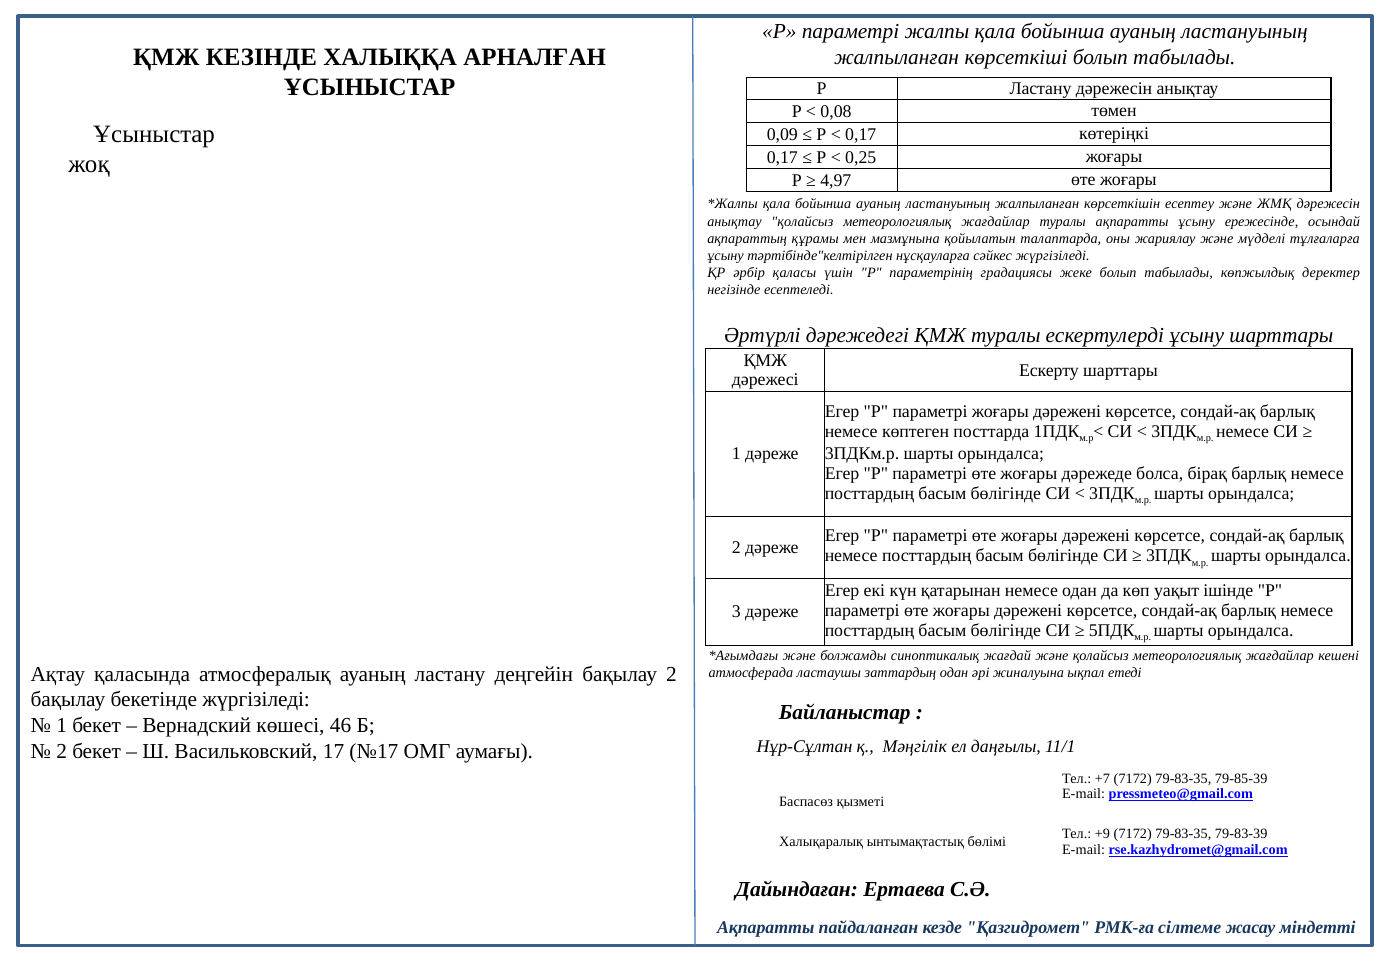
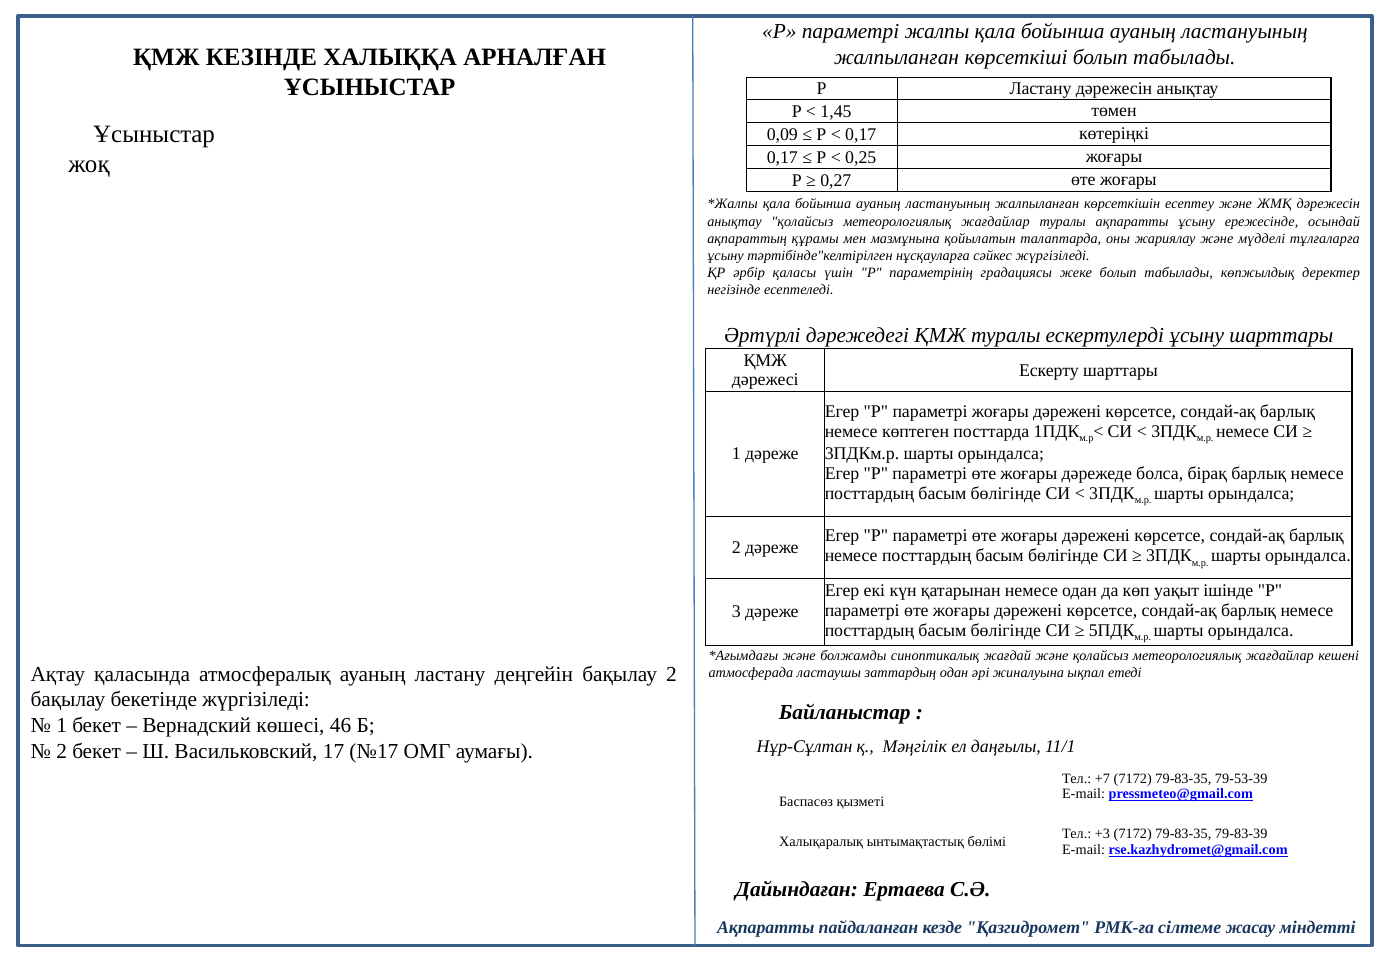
0,08: 0,08 -> 1,45
4,97: 4,97 -> 0,27
79-85-39: 79-85-39 -> 79-53-39
+9: +9 -> +3
